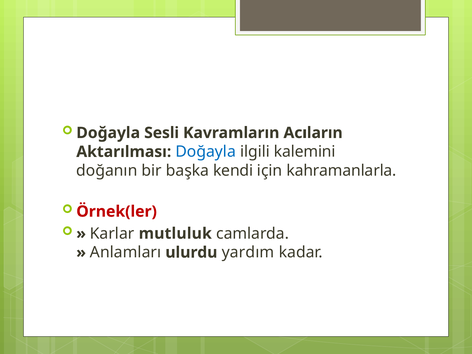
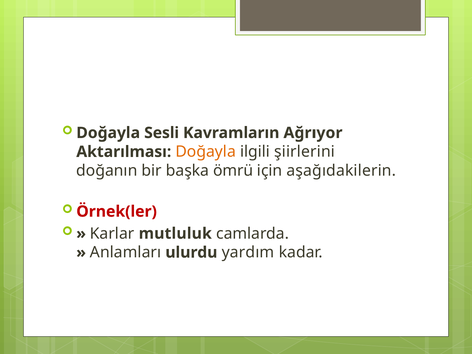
Acıların: Acıların -> Ağrıyor
Doğayla at (206, 152) colour: blue -> orange
kalemini: kalemini -> şiirlerini
kendi: kendi -> ömrü
kahramanlarla: kahramanlarla -> aşağıdakilerin
